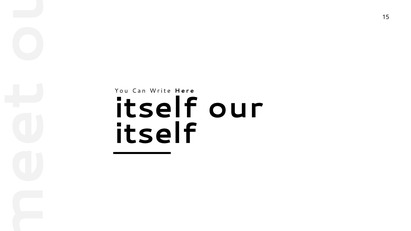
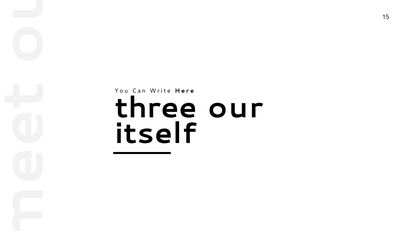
itself at (156, 108): itself -> three
